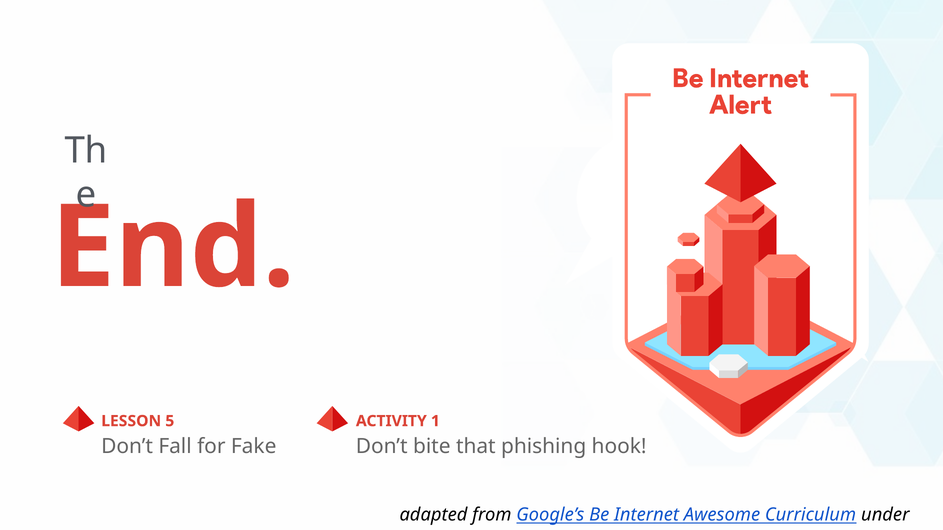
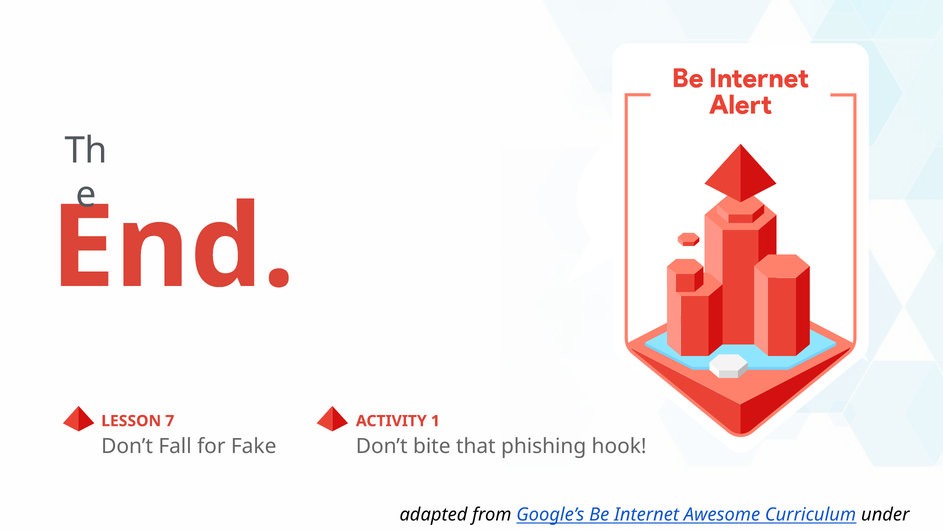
5: 5 -> 7
